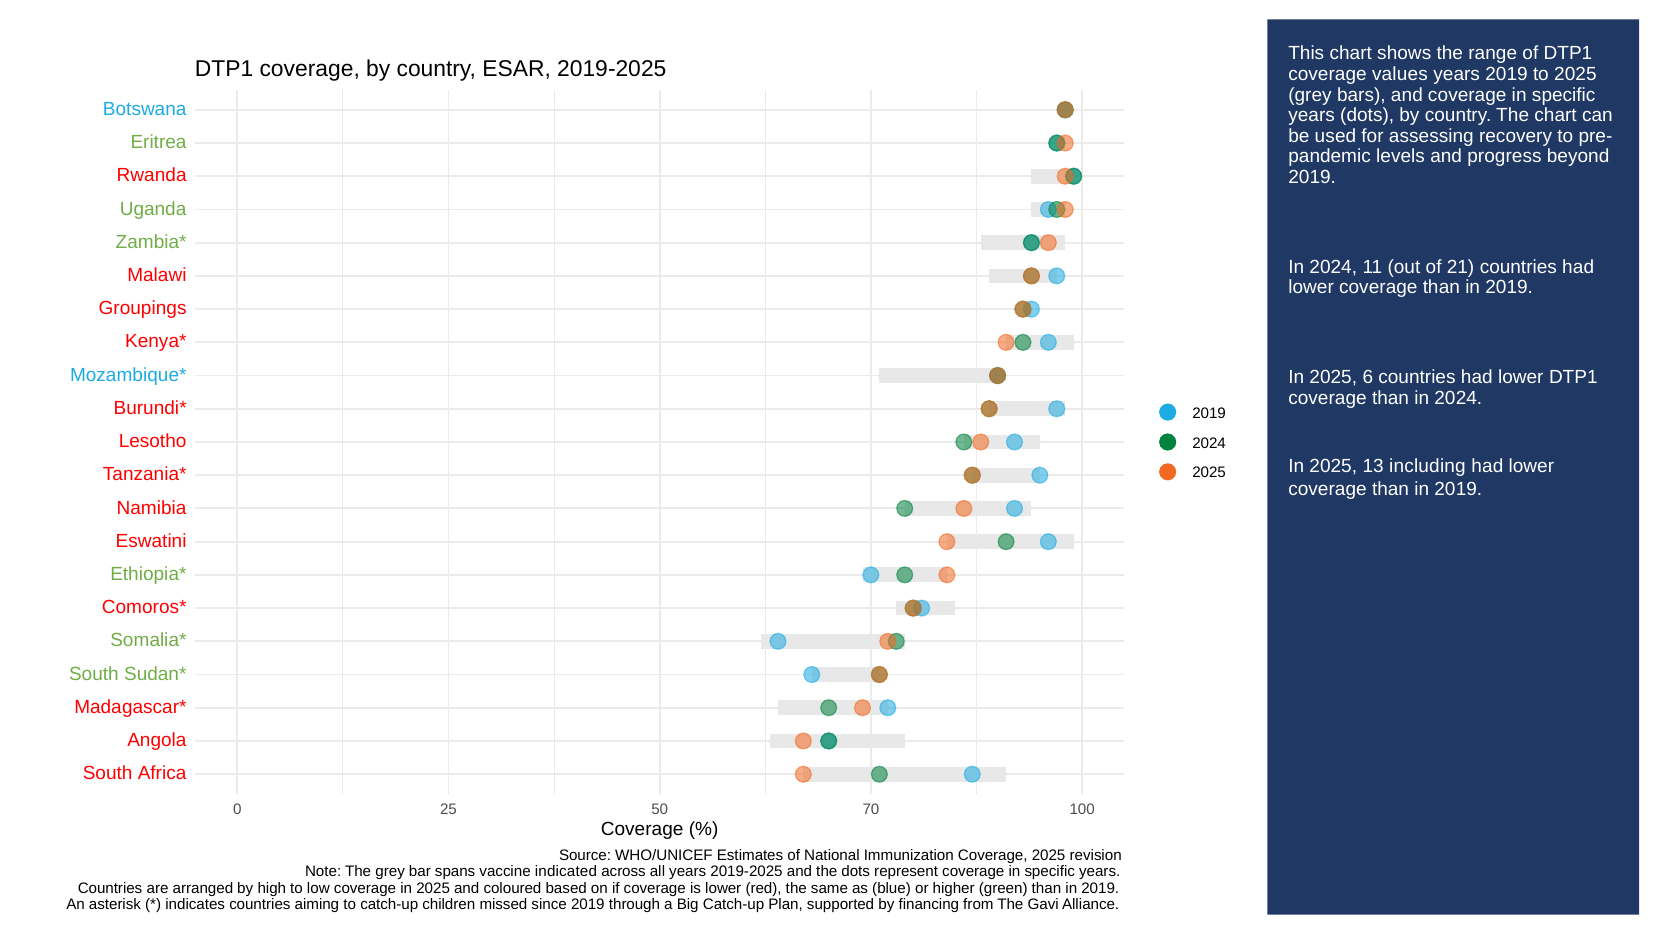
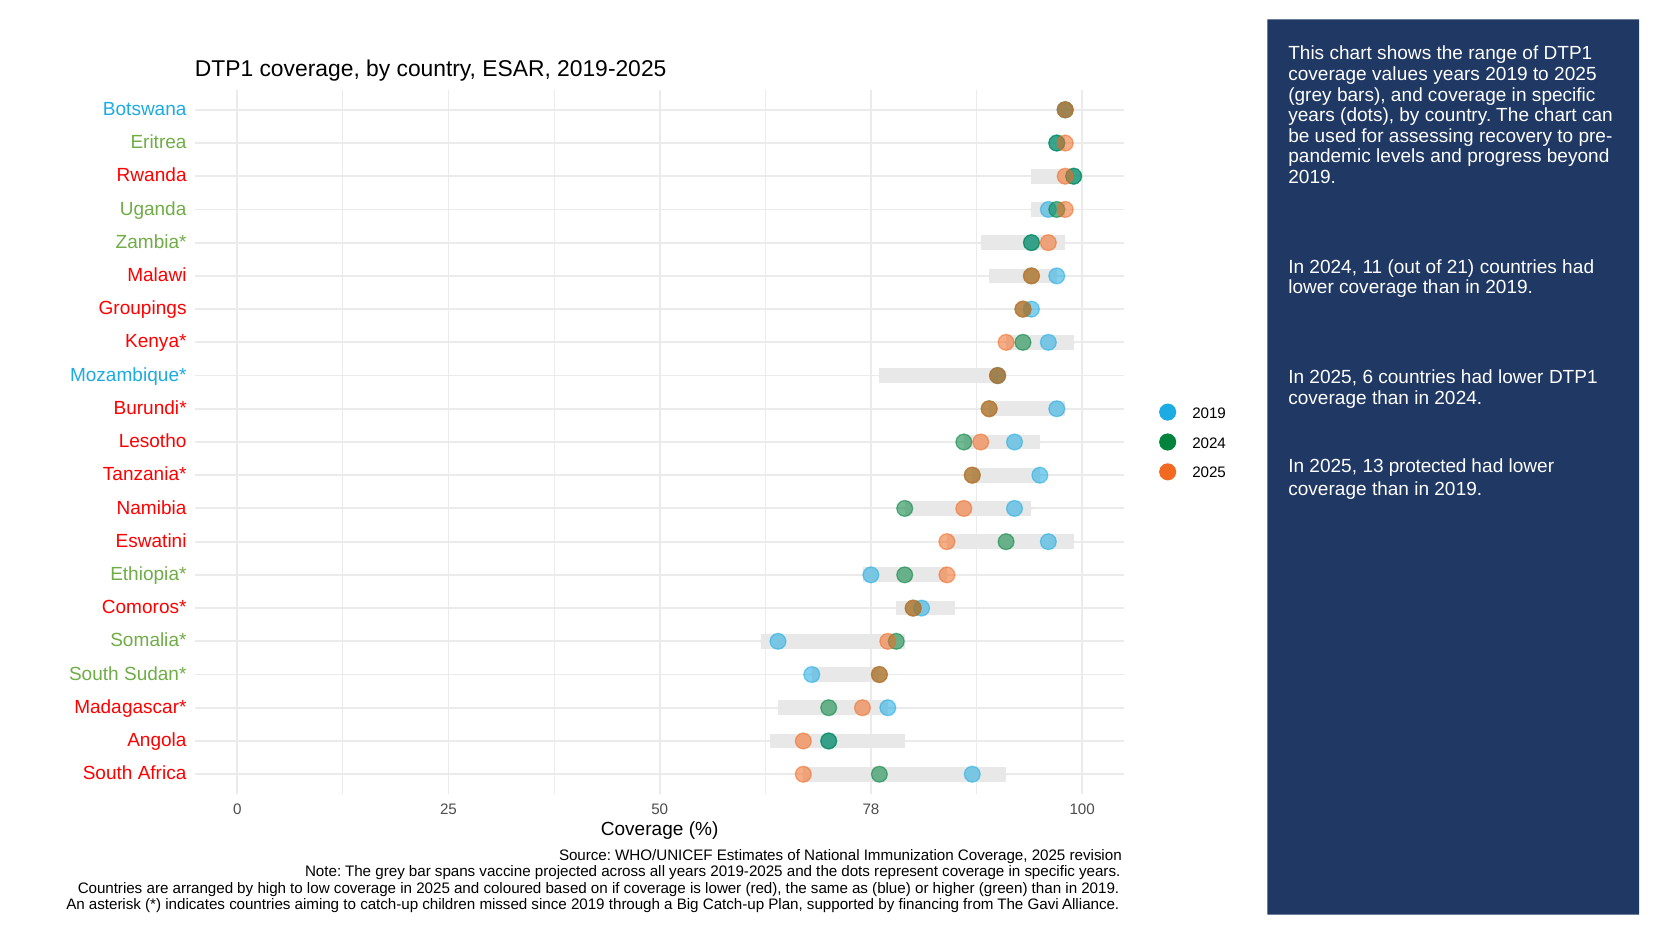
including: including -> protected
70: 70 -> 78
indicated: indicated -> projected
